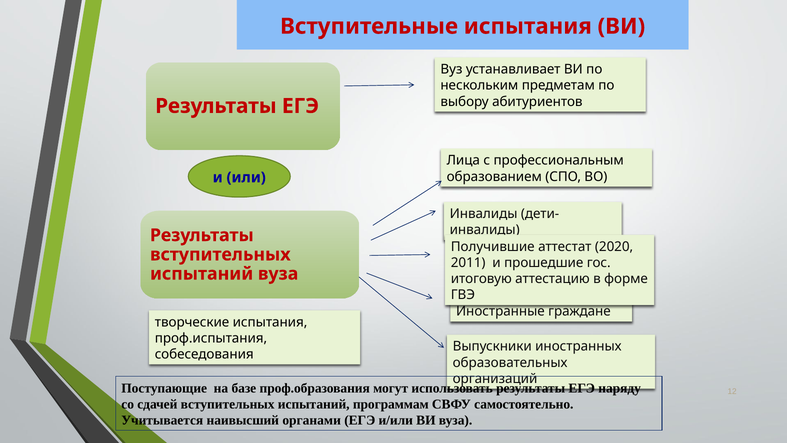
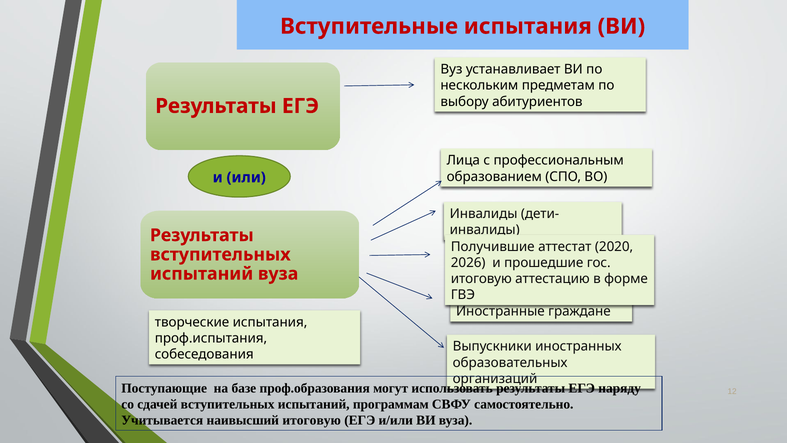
2011: 2011 -> 2026
наивысший органами: органами -> итоговую
